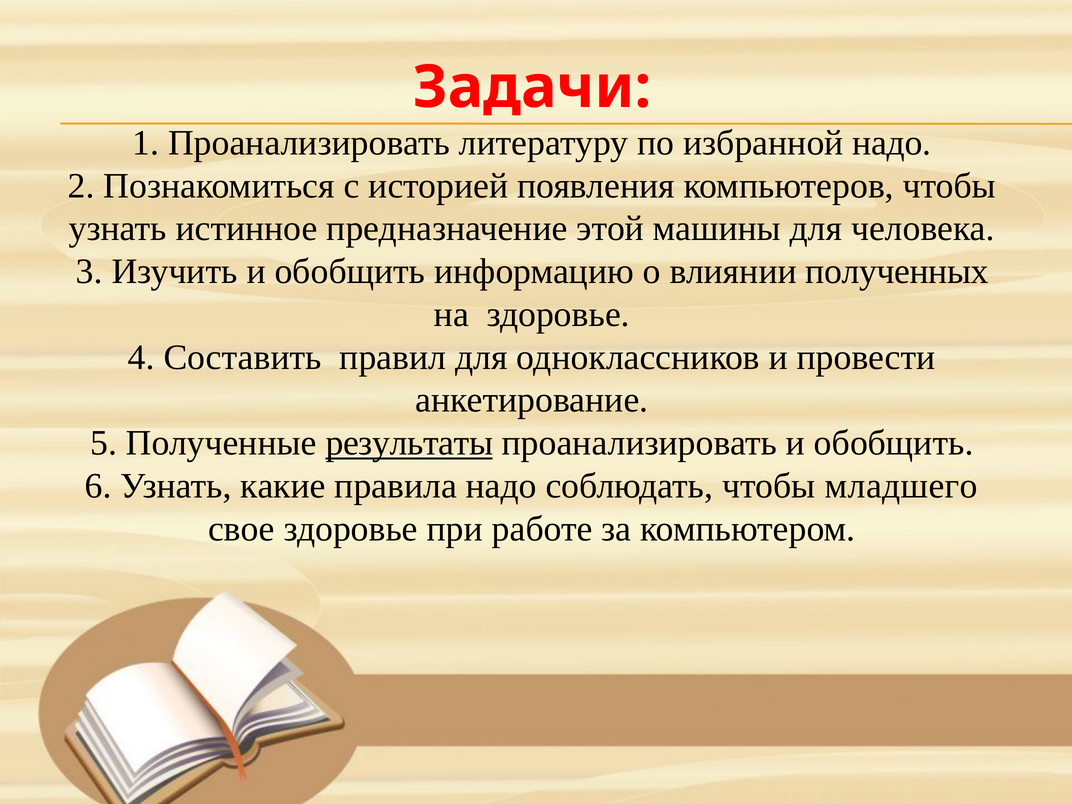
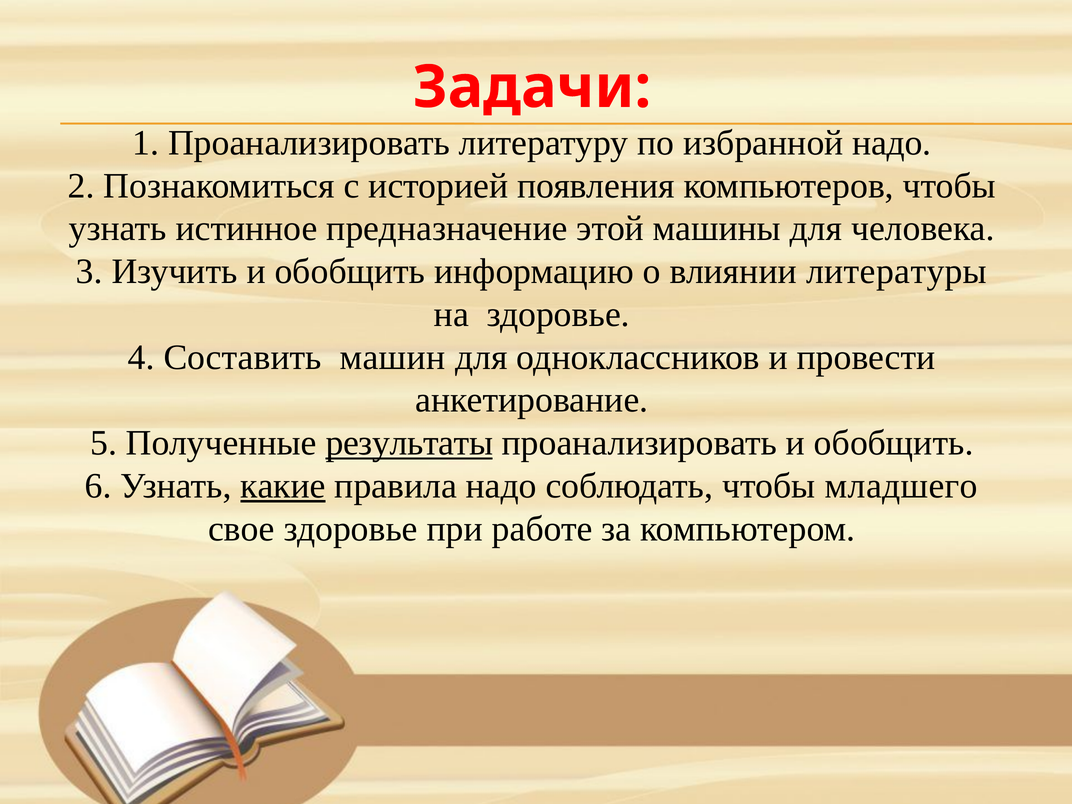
полученных: полученных -> литературы
правил: правил -> машин
какие underline: none -> present
